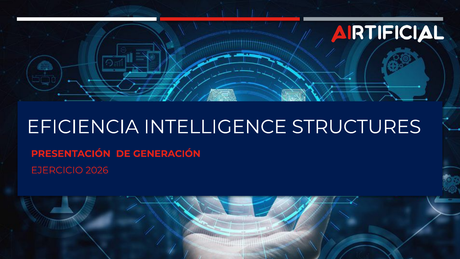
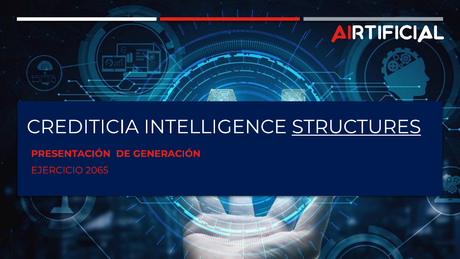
EFICIENCIA: EFICIENCIA -> CREDITICIA
STRUCTURES underline: none -> present
2026: 2026 -> 2065
